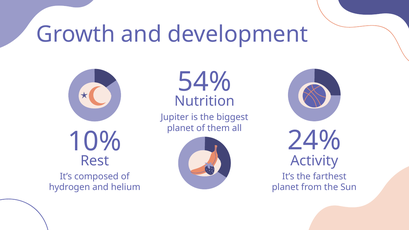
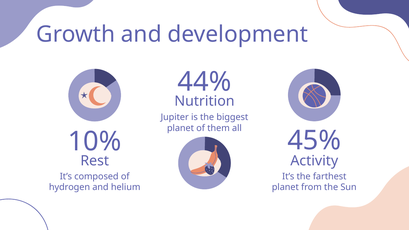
54%: 54% -> 44%
24%: 24% -> 45%
